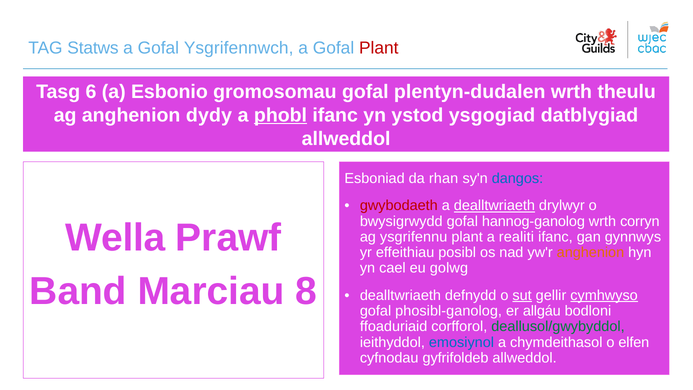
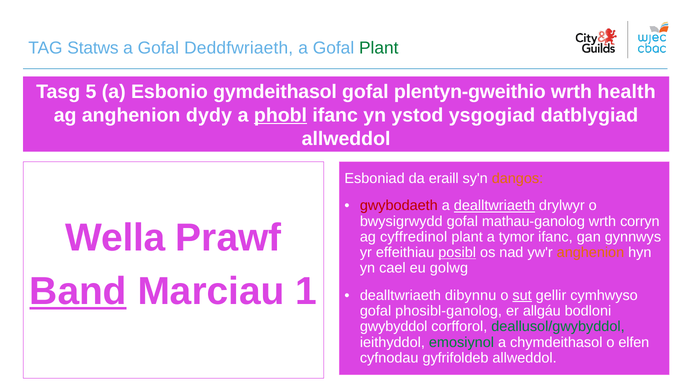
Ysgrifennwch: Ysgrifennwch -> Deddfwriaeth
Plant at (379, 48) colour: red -> green
6: 6 -> 5
gromosomau: gromosomau -> gymdeithasol
plentyn-dudalen: plentyn-dudalen -> plentyn-gweithio
theulu: theulu -> health
rhan: rhan -> eraill
dangos colour: blue -> orange
hannog-ganolog: hannog-ganolog -> mathau-ganolog
ysgrifennu: ysgrifennu -> cyffredinol
realiti: realiti -> tymor
posibl underline: none -> present
Band underline: none -> present
8: 8 -> 1
defnydd: defnydd -> dibynnu
cymhwyso underline: present -> none
ffoaduriaid: ffoaduriaid -> gwybyddol
emosiynol colour: blue -> green
